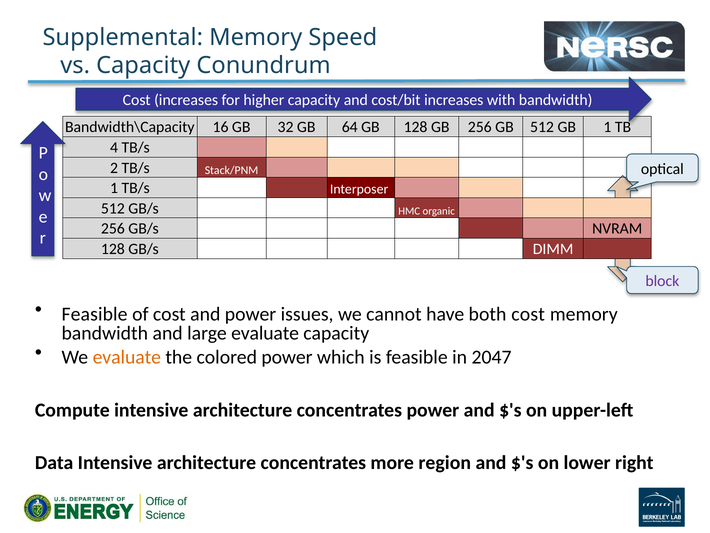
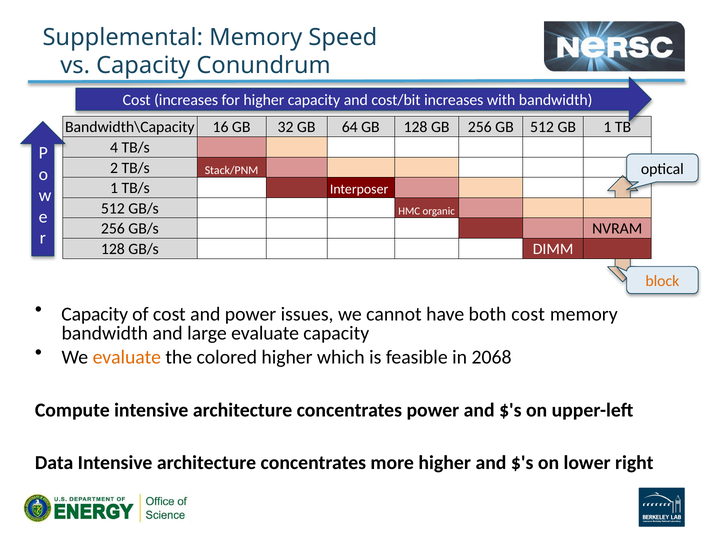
block colour: purple -> orange
Feasible at (95, 314): Feasible -> Capacity
colored power: power -> higher
2047: 2047 -> 2068
more region: region -> higher
